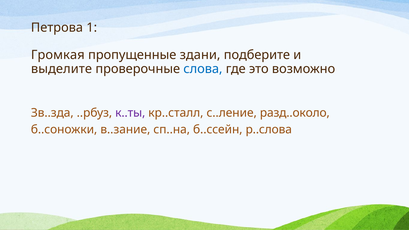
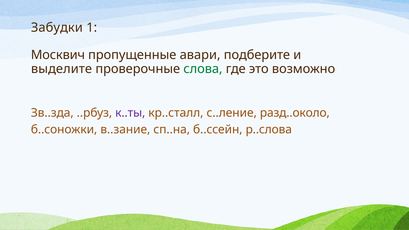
Петрова: Петрова -> Забудки
Громкая: Громкая -> Москвич
здани: здани -> авари
слова colour: blue -> green
